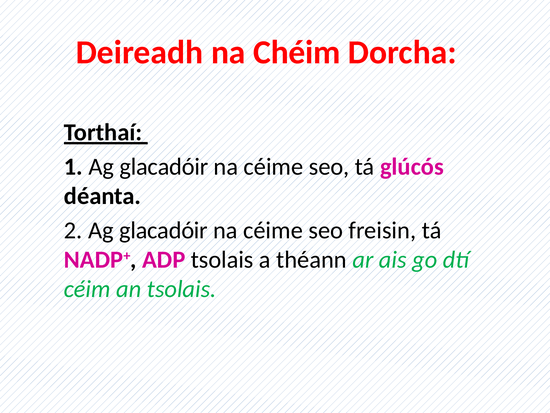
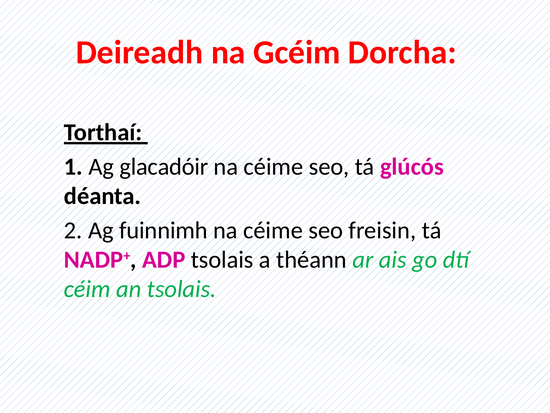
Chéim: Chéim -> Gcéim
2 Ag glacadóir: glacadóir -> fuinnimh
